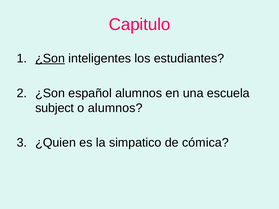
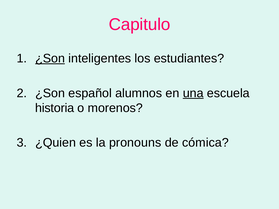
una underline: none -> present
subject: subject -> historia
o alumnos: alumnos -> morenos
simpatico: simpatico -> pronouns
